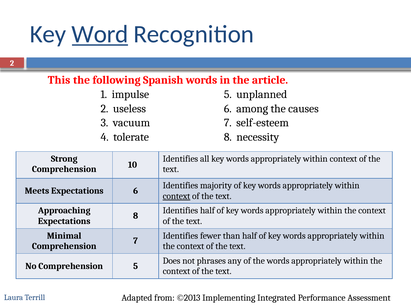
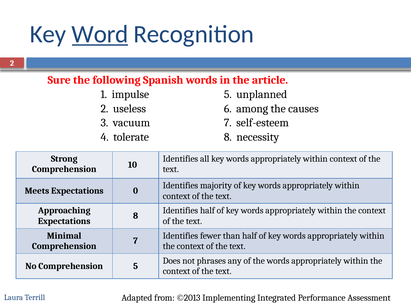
This: This -> Sure
Expectations 6: 6 -> 0
context at (176, 196) underline: present -> none
